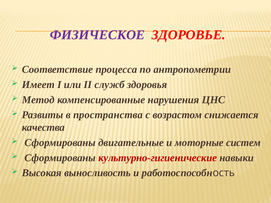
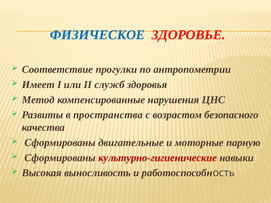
ФИЗИЧЕСКОЕ colour: purple -> blue
процесса: процесса -> прогулки
снижается: снижается -> безопасного
систем: систем -> парную
